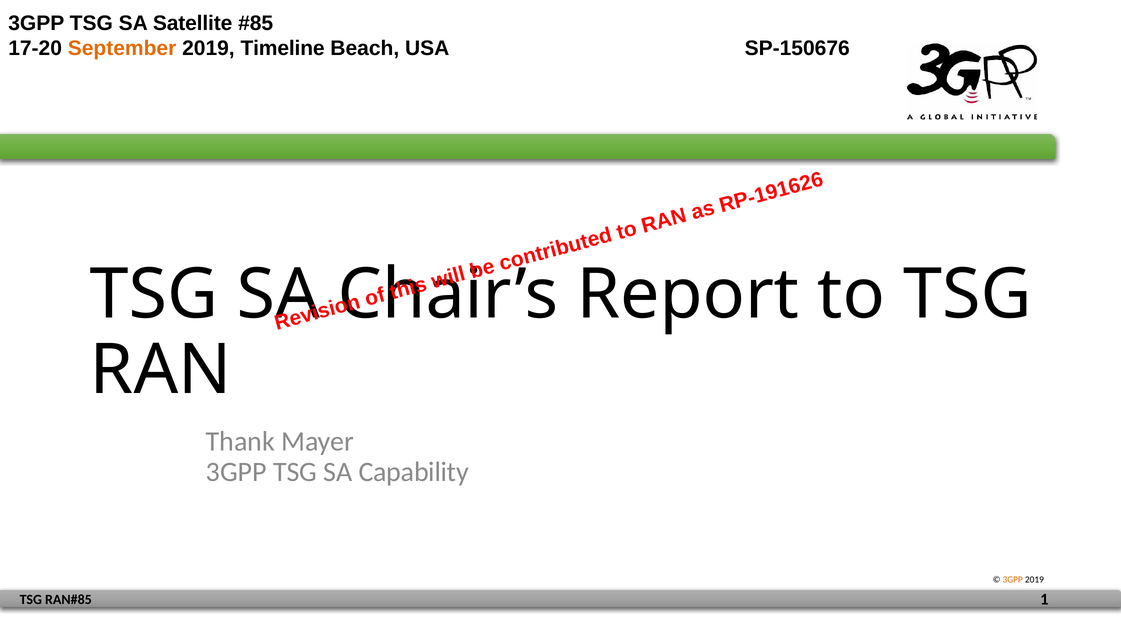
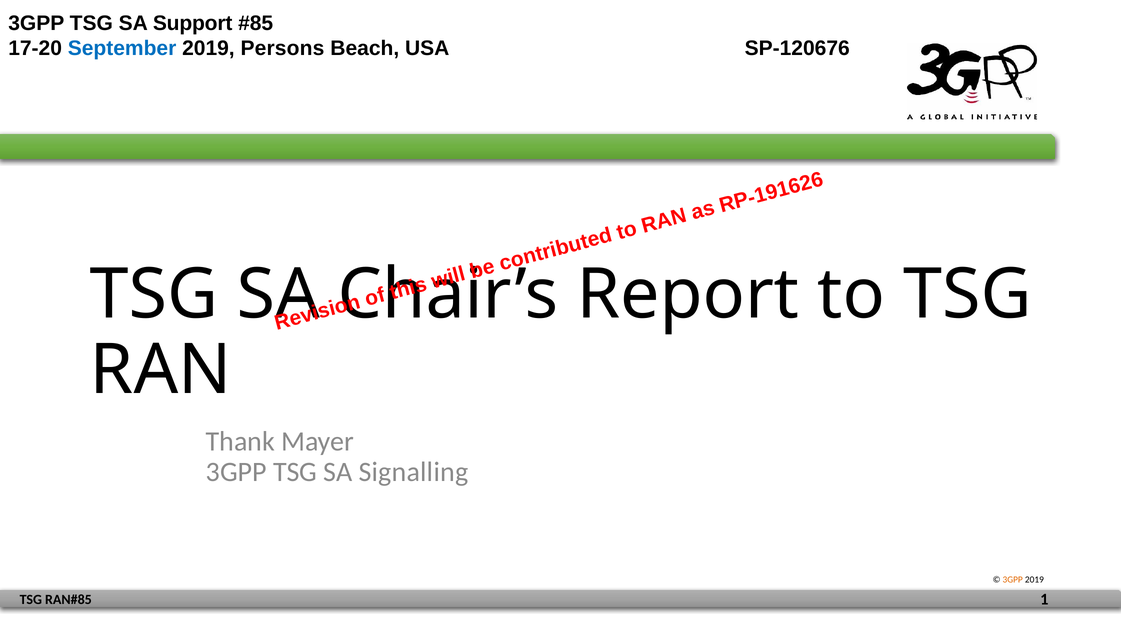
Satellite: Satellite -> Support
September colour: orange -> blue
Timeline: Timeline -> Persons
SP-150676: SP-150676 -> SP-120676
Capability: Capability -> Signalling
